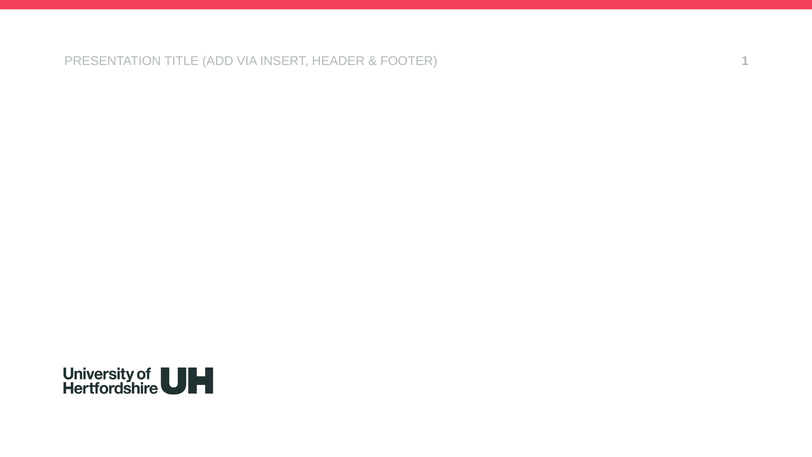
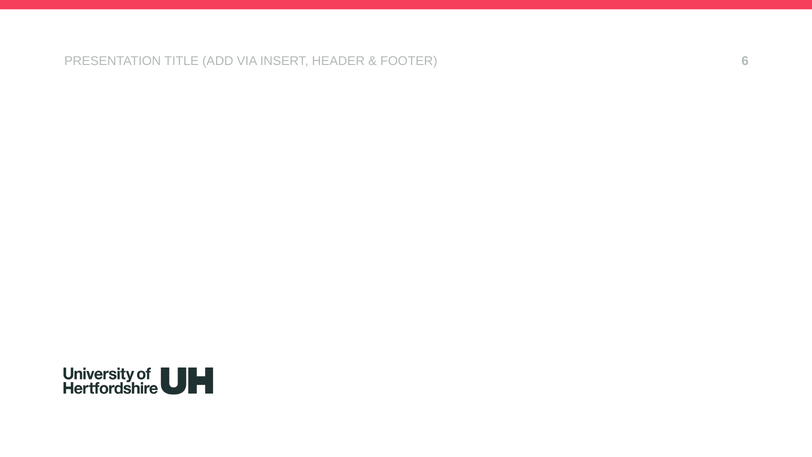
1: 1 -> 6
